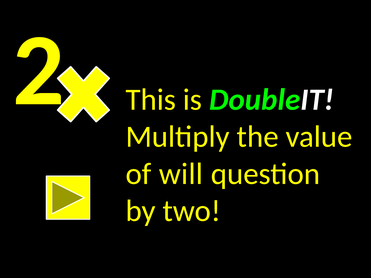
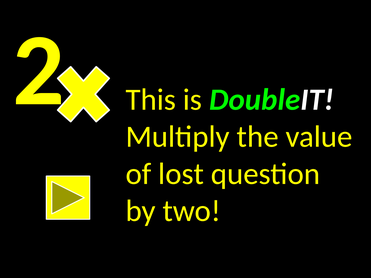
will: will -> lost
